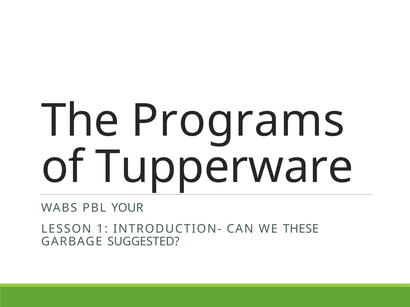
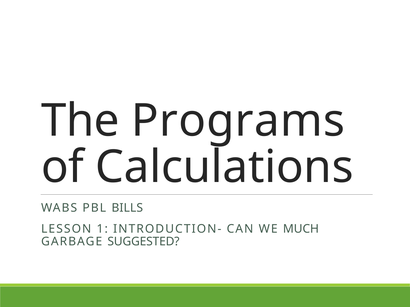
Tupperware: Tupperware -> Calculations
YOUR: YOUR -> BILLS
THESE: THESE -> MUCH
